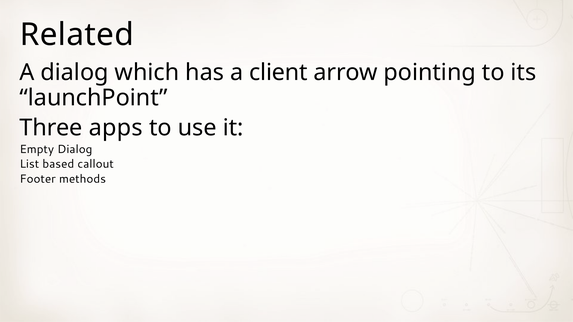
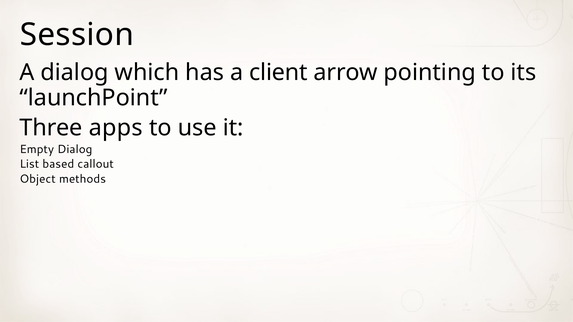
Related: Related -> Session
Footer: Footer -> Object
